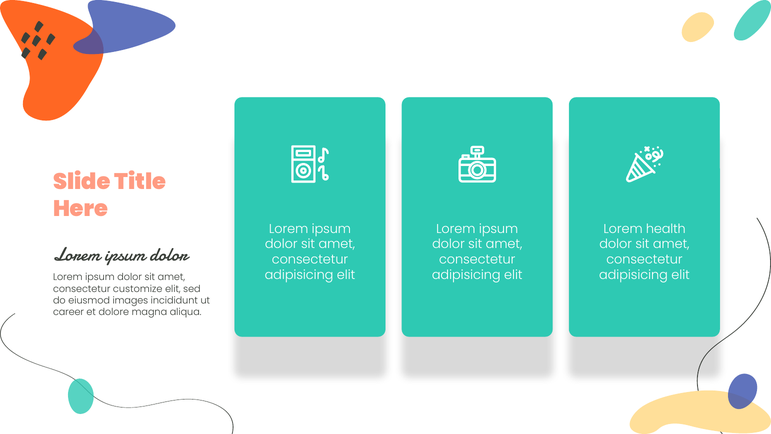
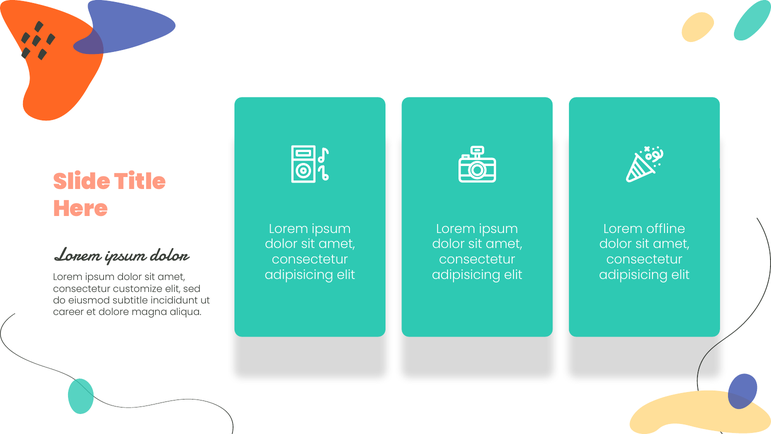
health: health -> offline
images: images -> subtitle
